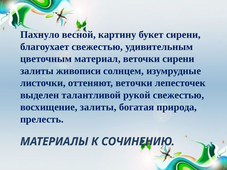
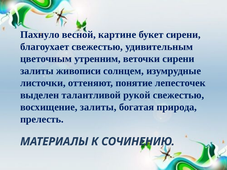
картину: картину -> картине
материал: материал -> утренним
оттеняют веточки: веточки -> понятие
